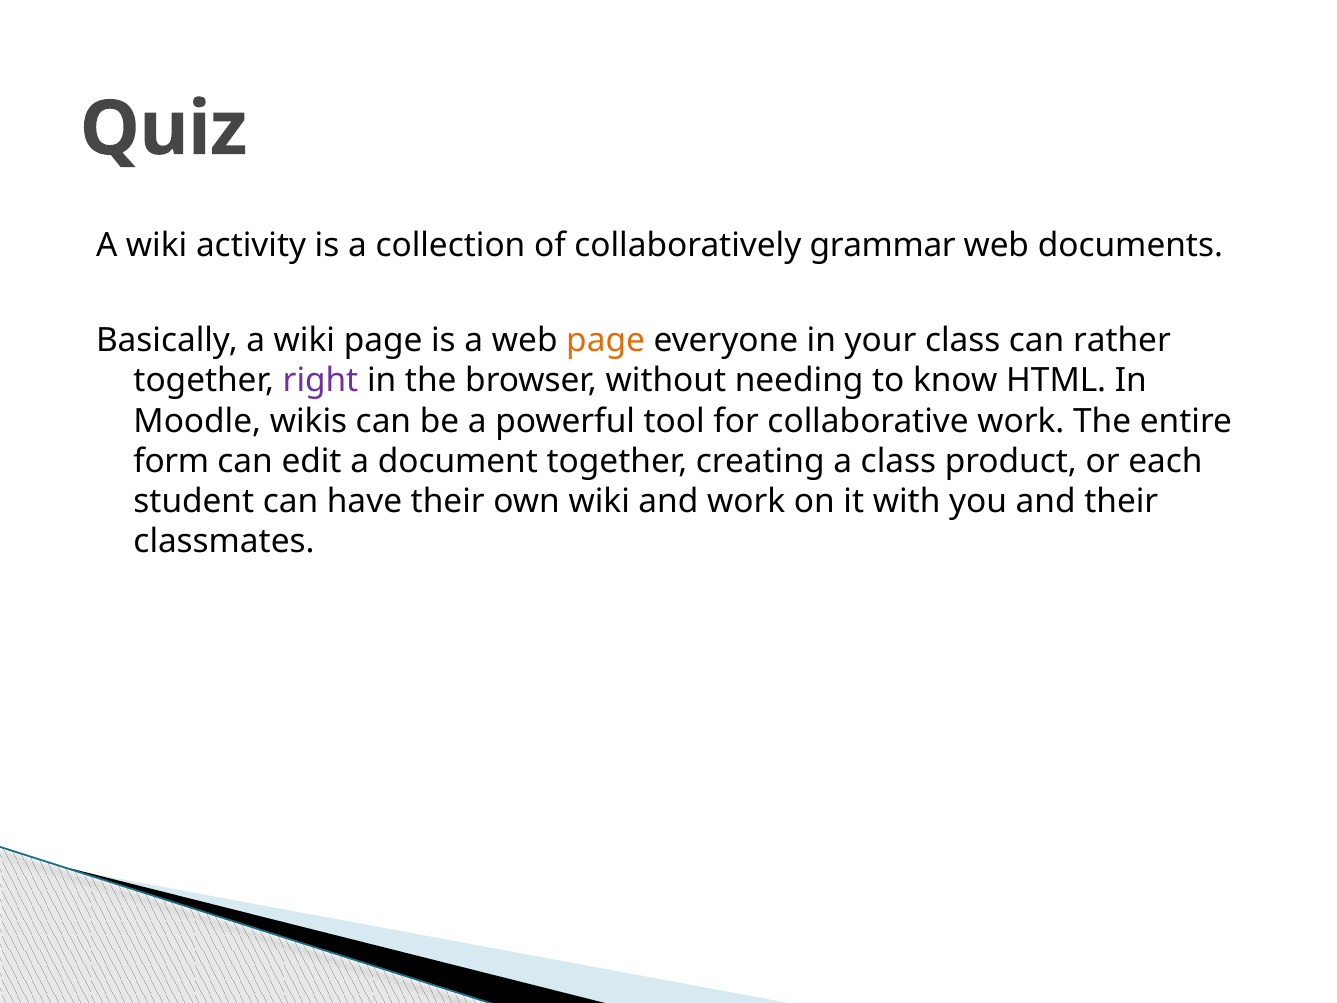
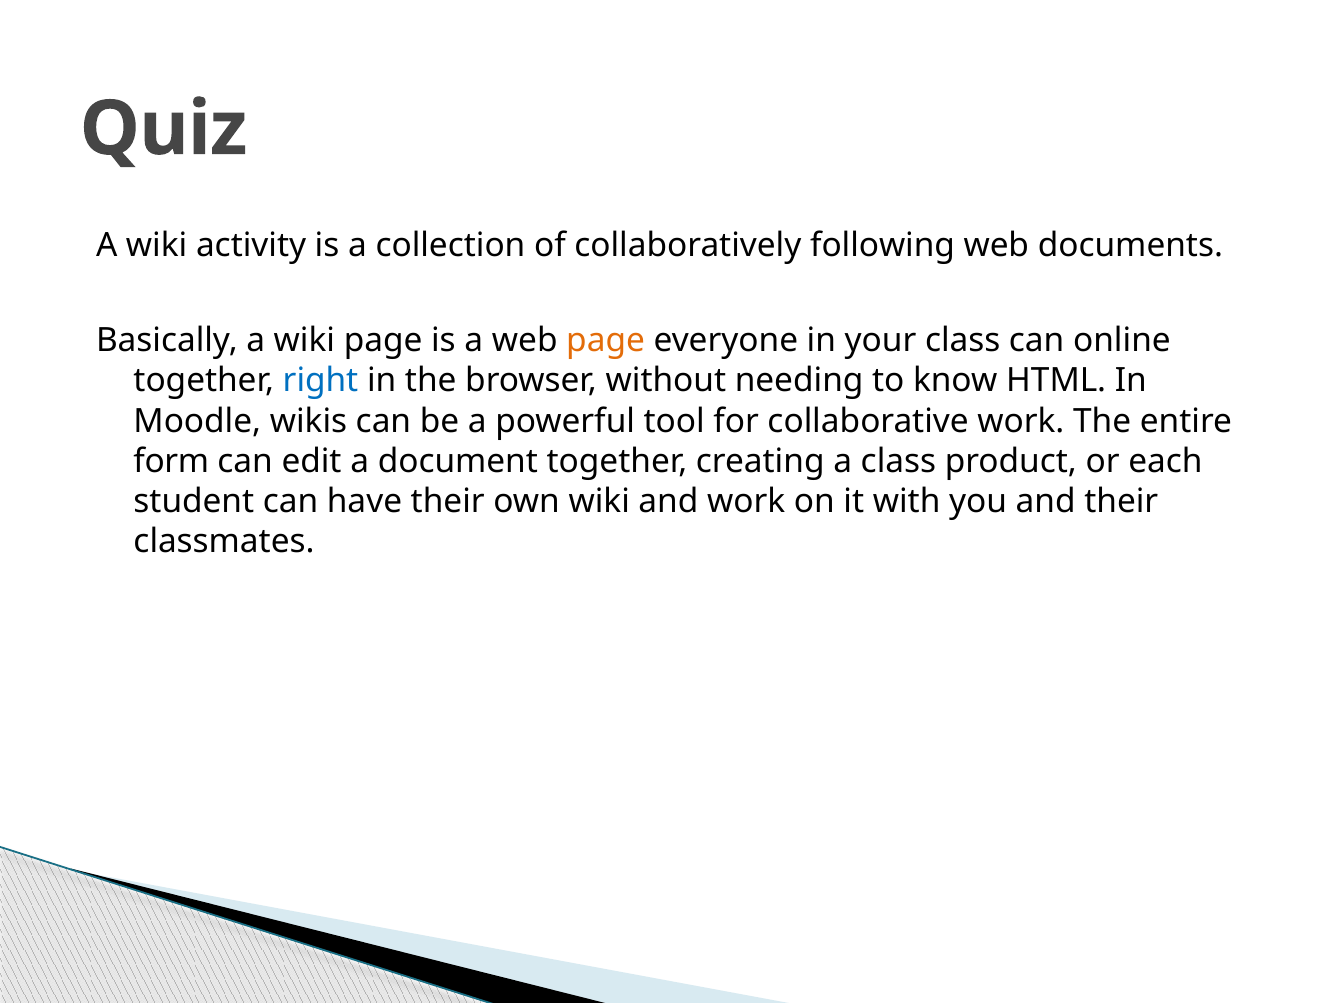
grammar: grammar -> following
rather: rather -> online
right colour: purple -> blue
